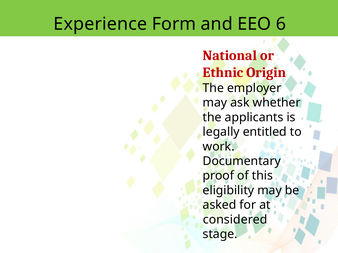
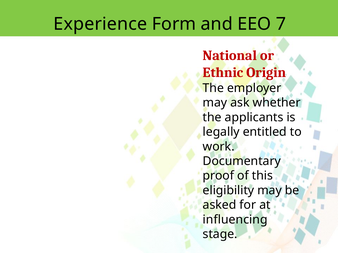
6: 6 -> 7
considered: considered -> influencing
